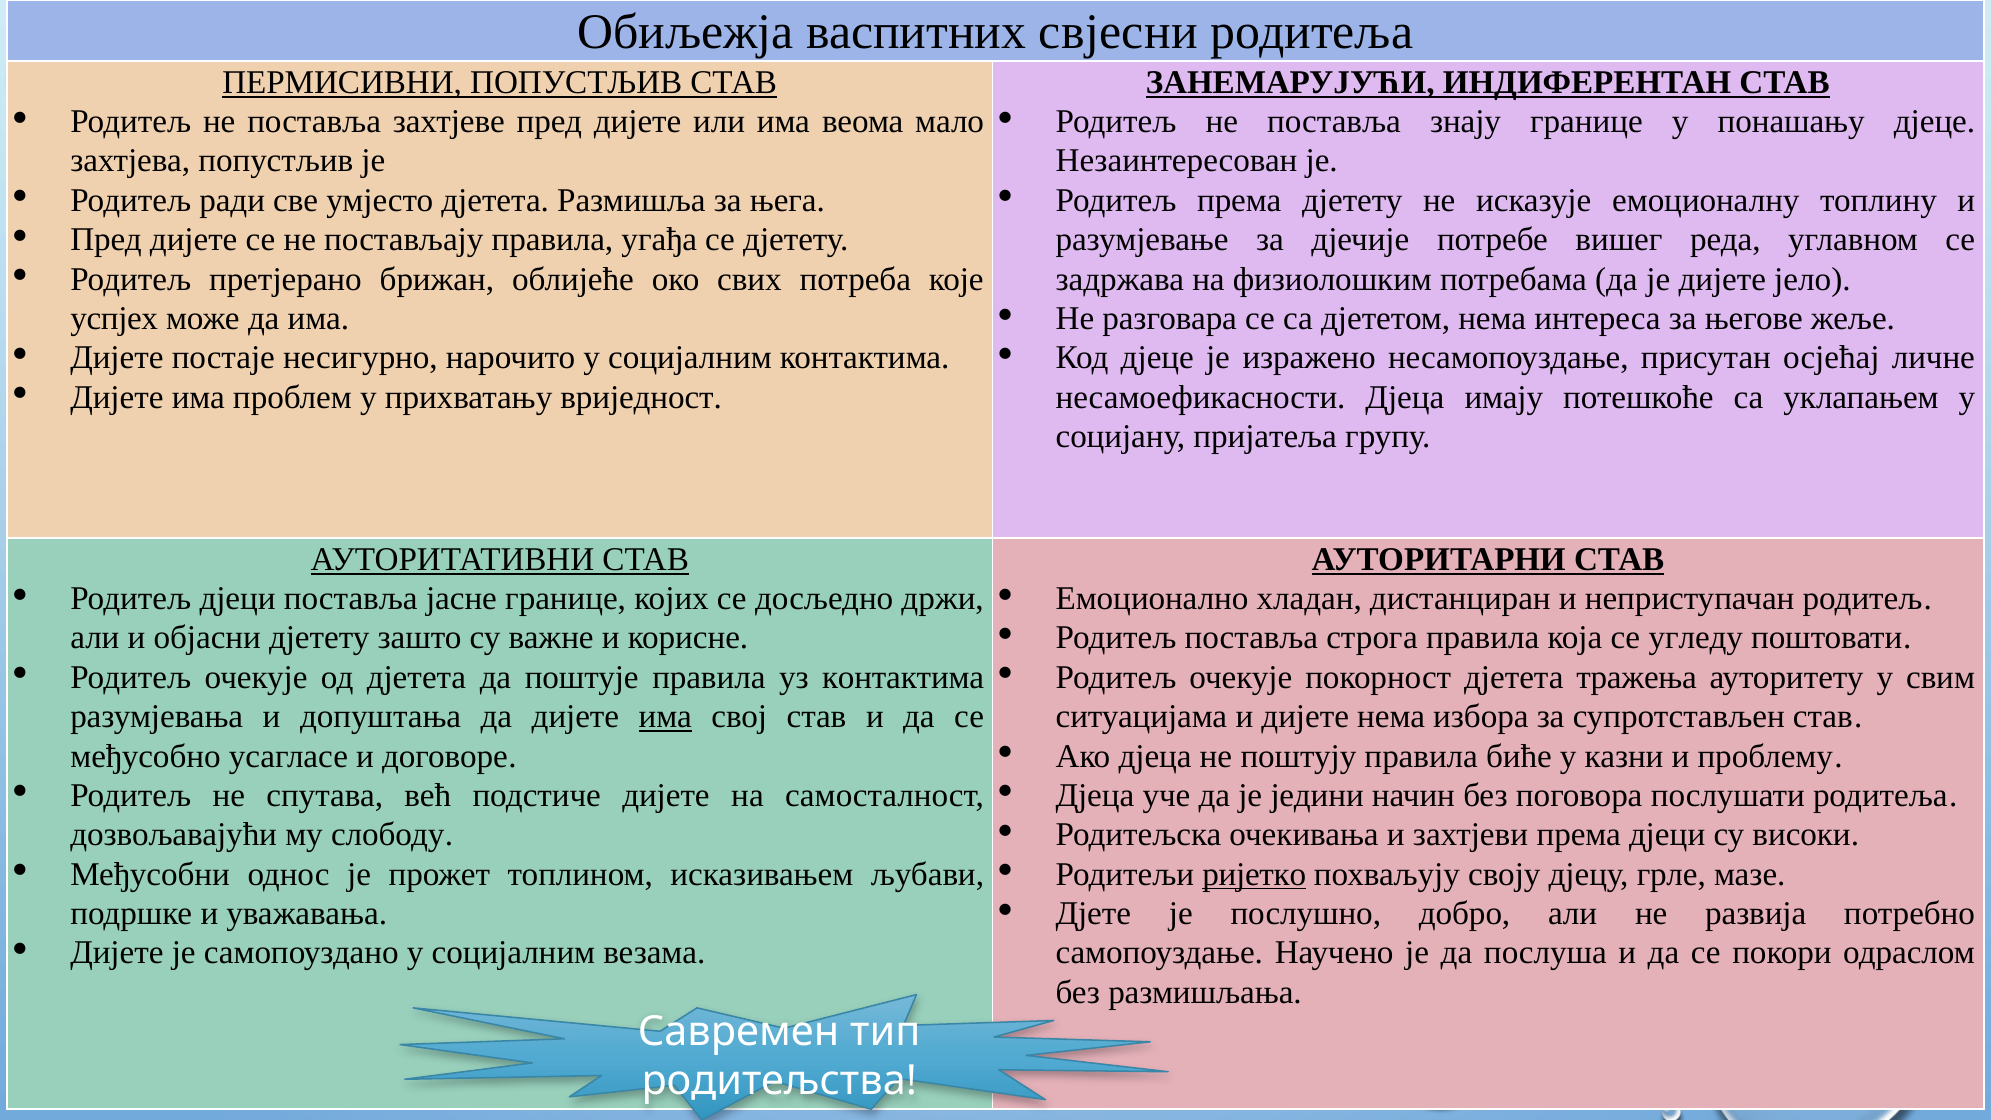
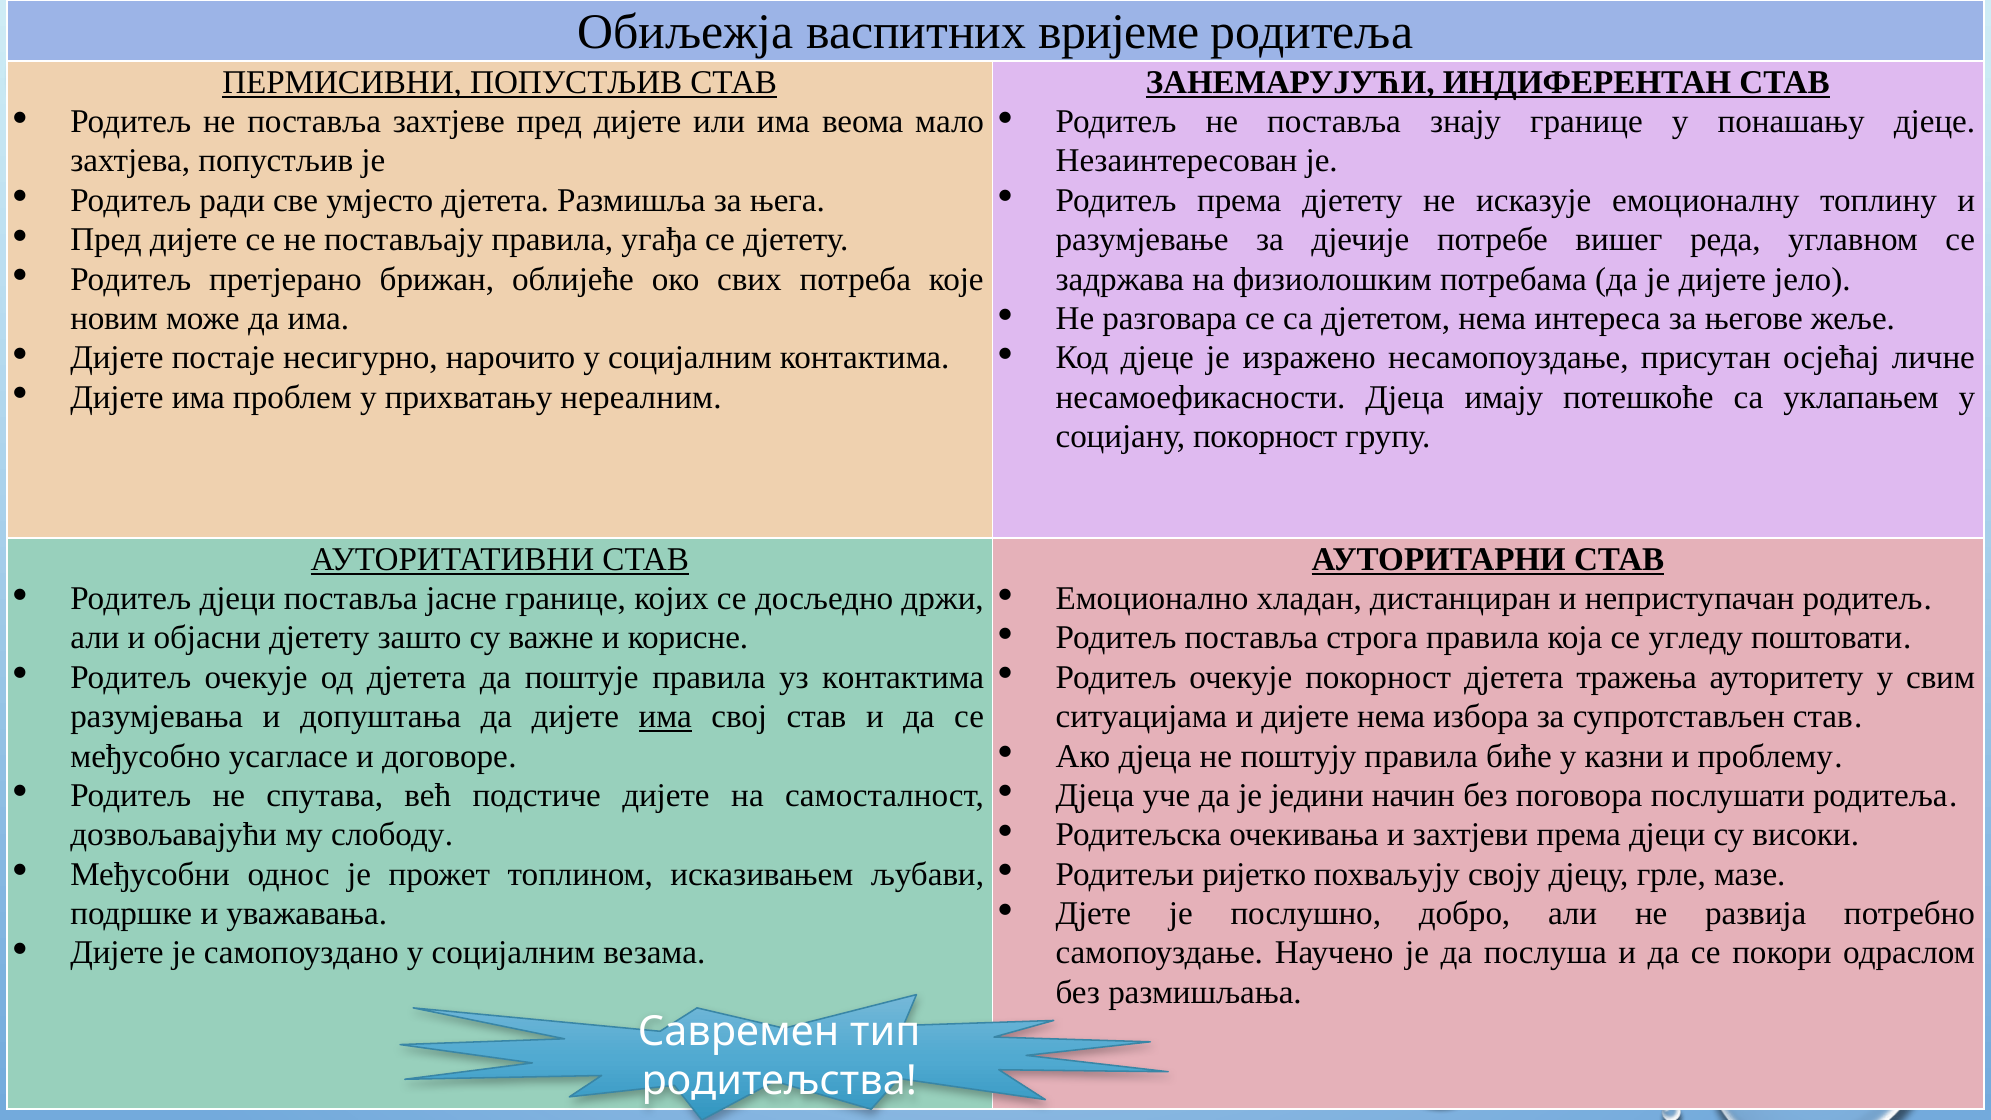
свјесни: свјесни -> вријеме
успјех: успјех -> новим
вриједност: вриједност -> нереалним
социјану пријатеља: пријатеља -> покорност
ријетко underline: present -> none
